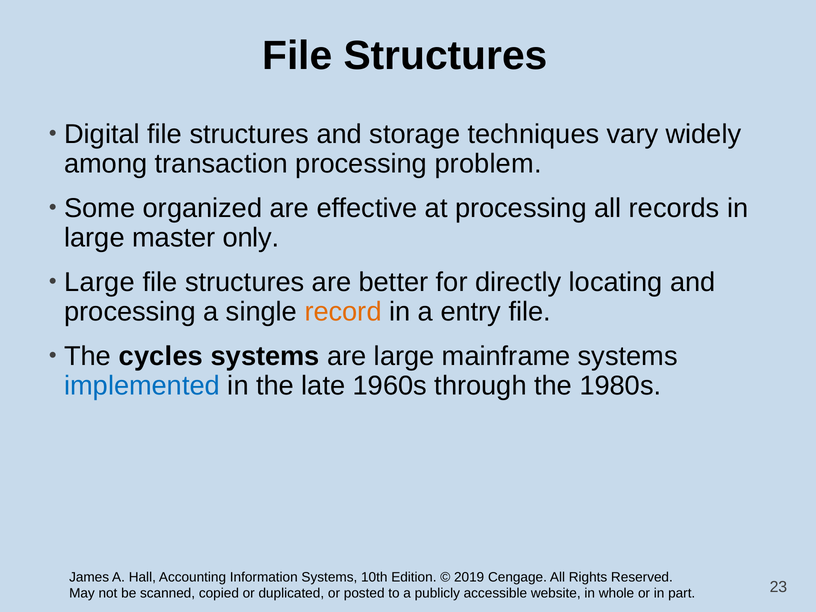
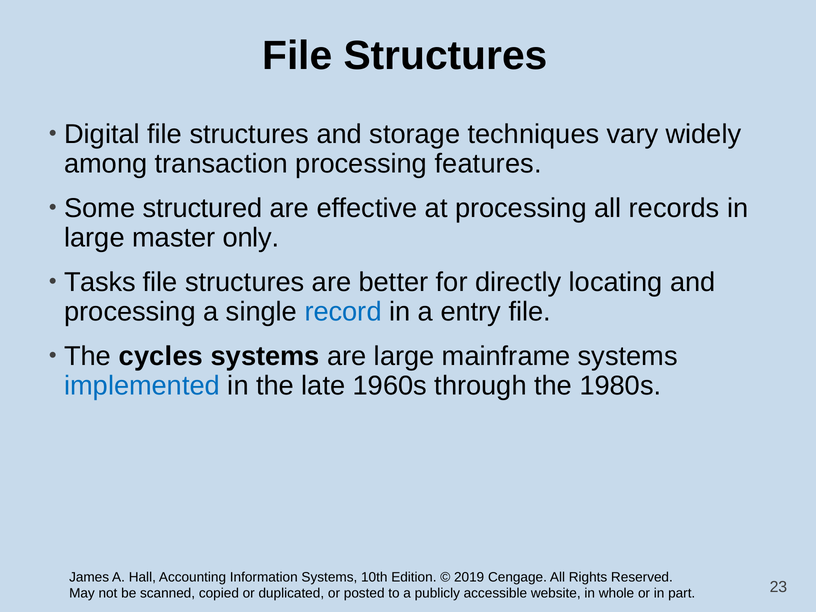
problem: problem -> features
organized: organized -> structured
Large at (100, 282): Large -> Tasks
record colour: orange -> blue
